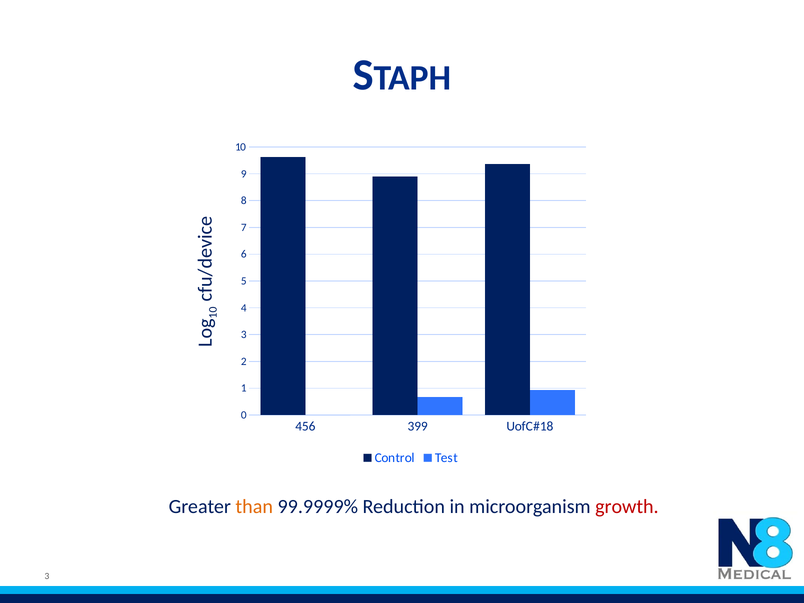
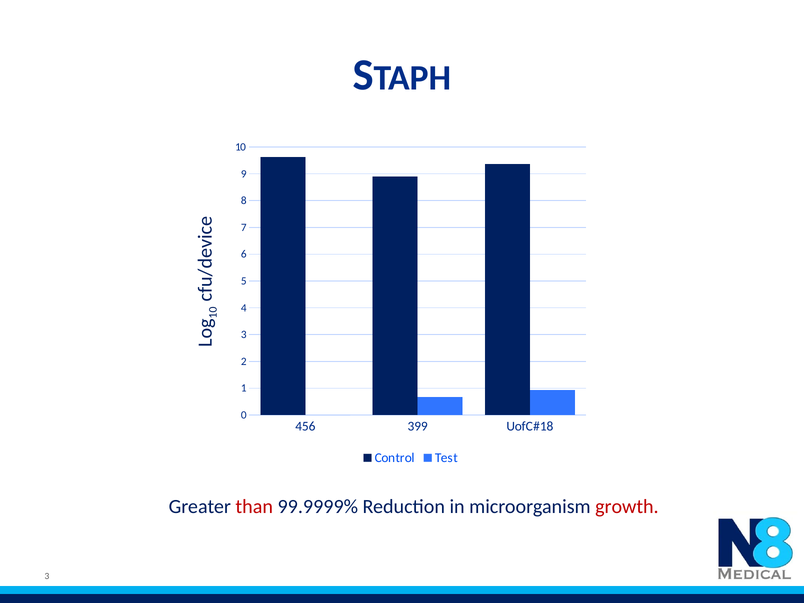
than colour: orange -> red
